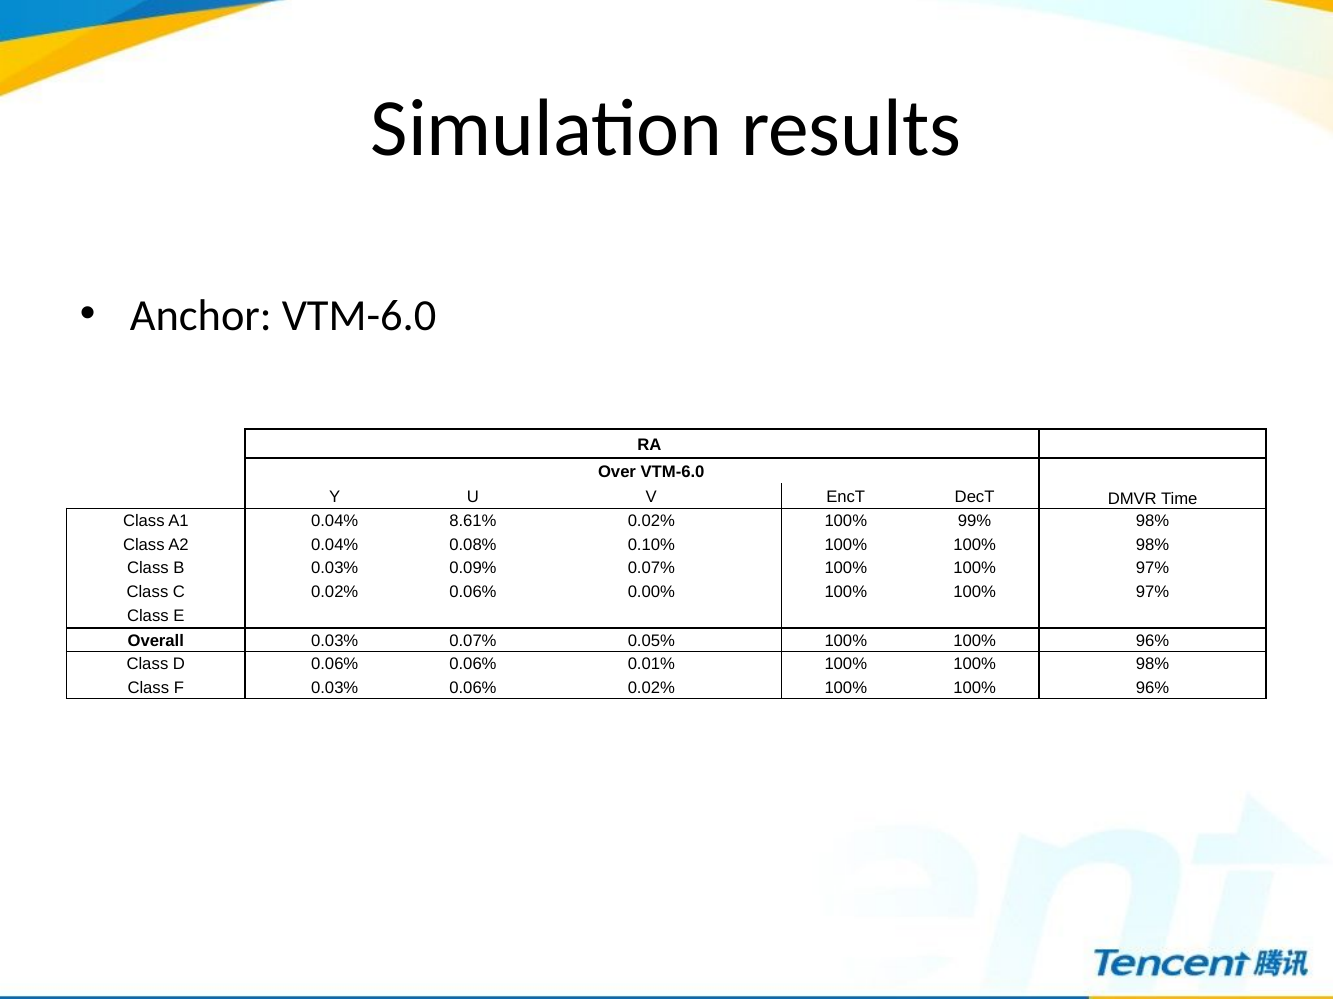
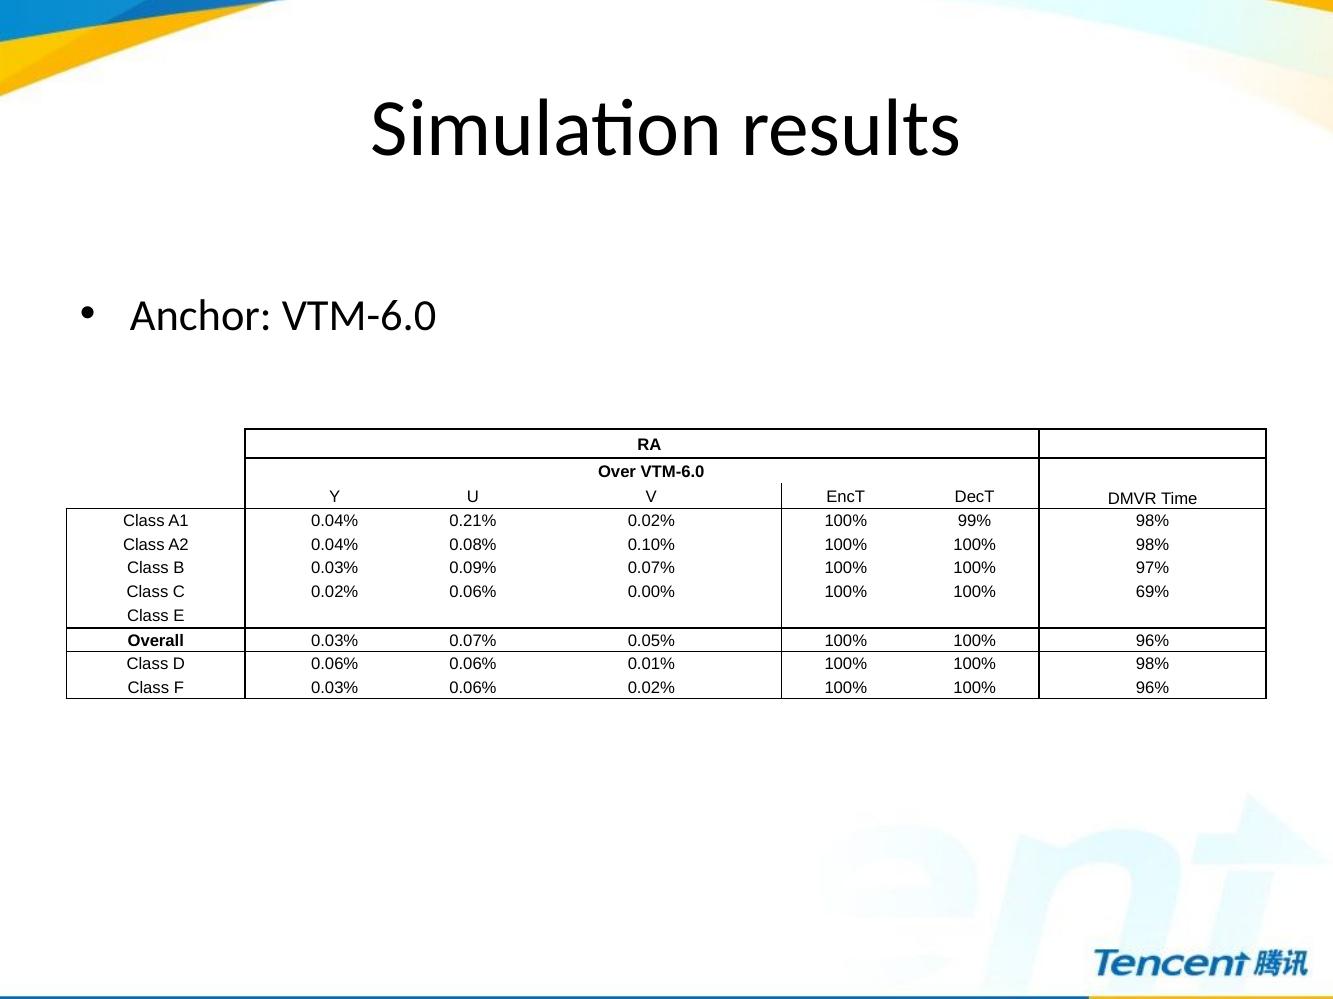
8.61%: 8.61% -> 0.21%
0.00% 100% 100% 97%: 97% -> 69%
